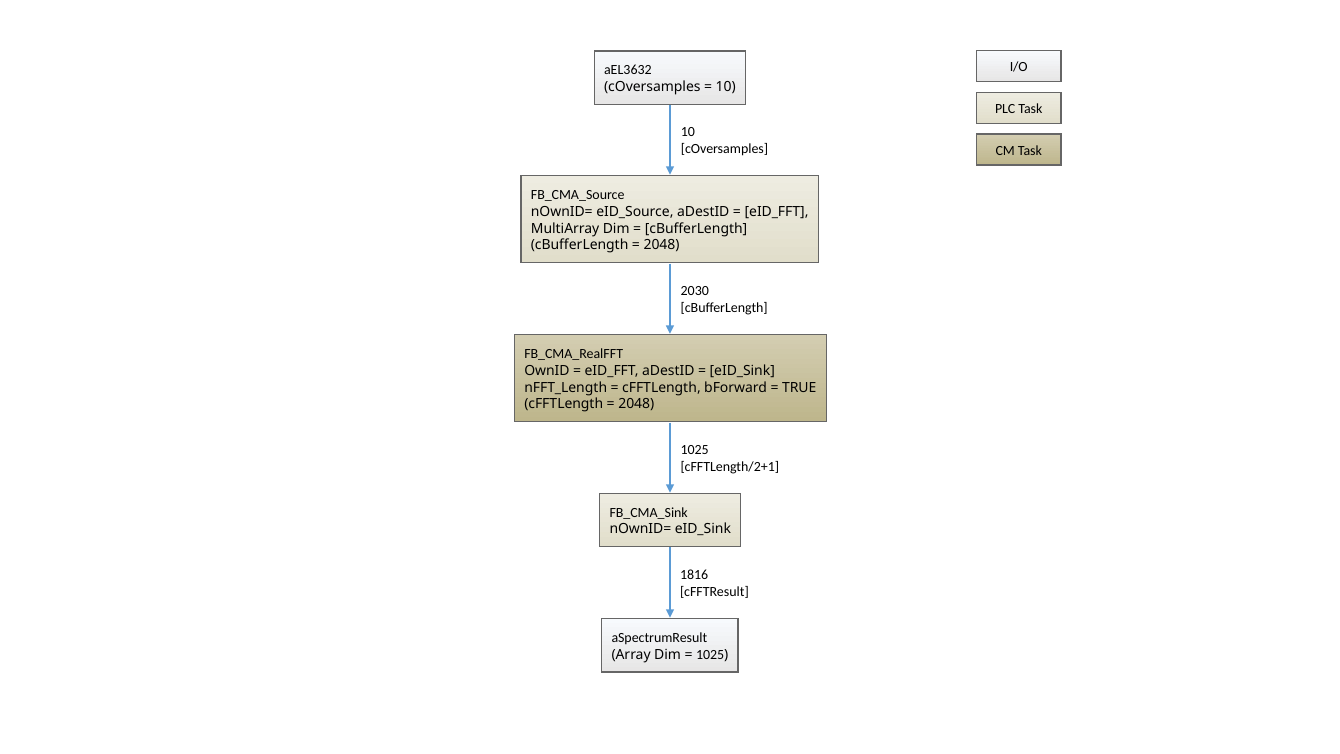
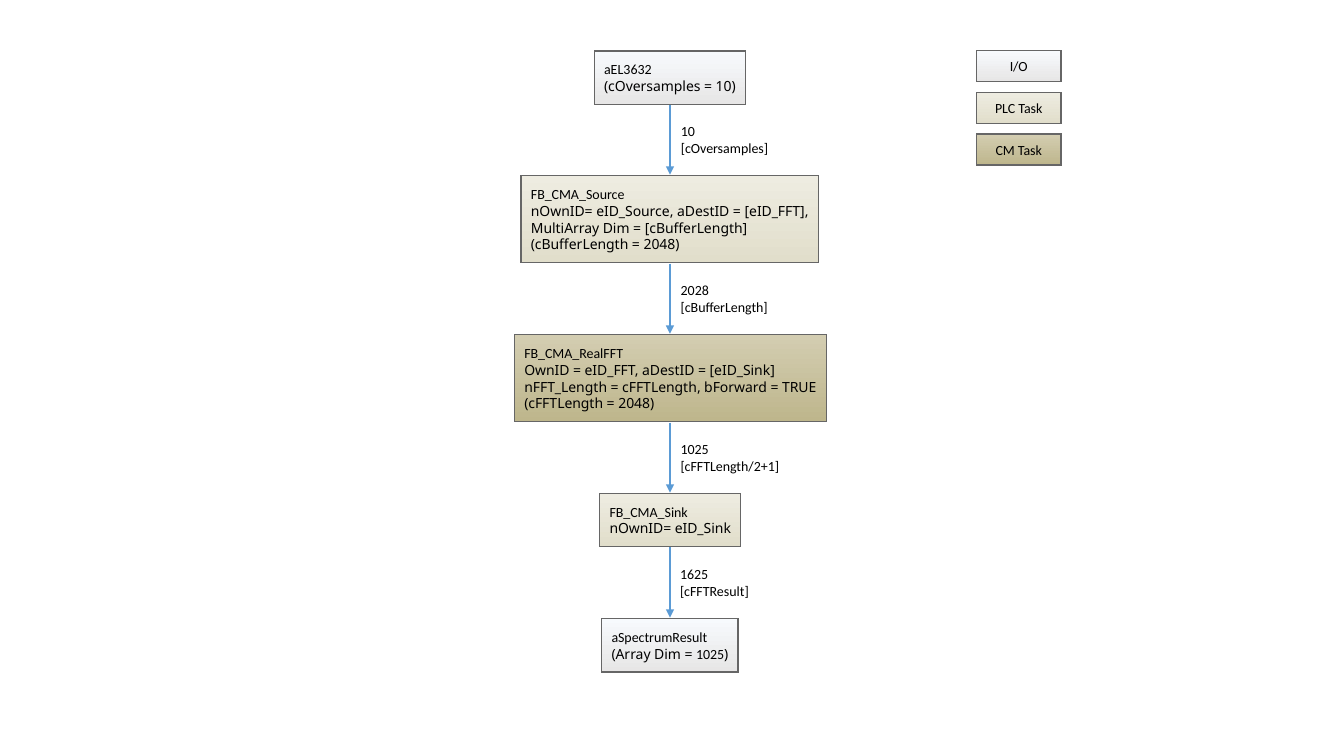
2030: 2030 -> 2028
1816: 1816 -> 1625
